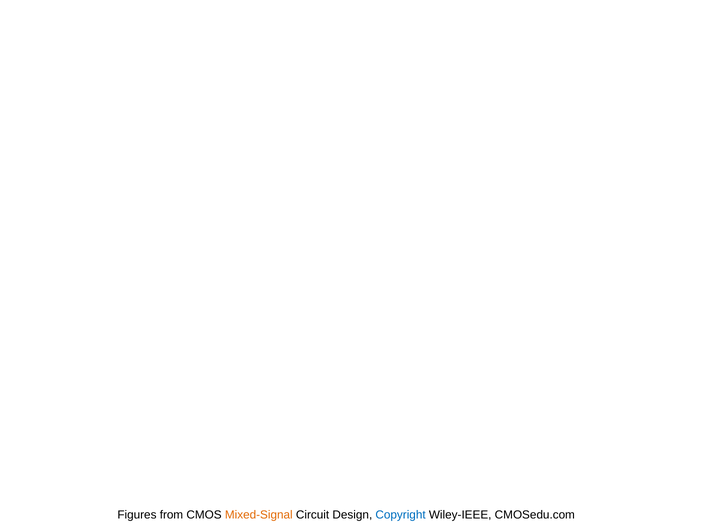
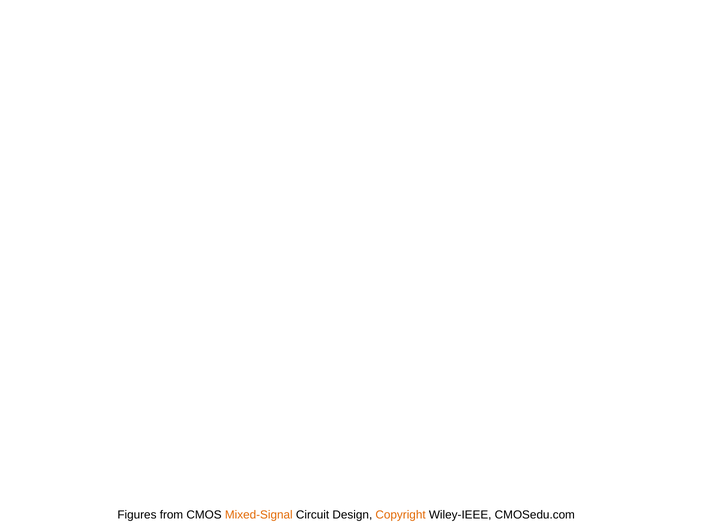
Copyright colour: blue -> orange
